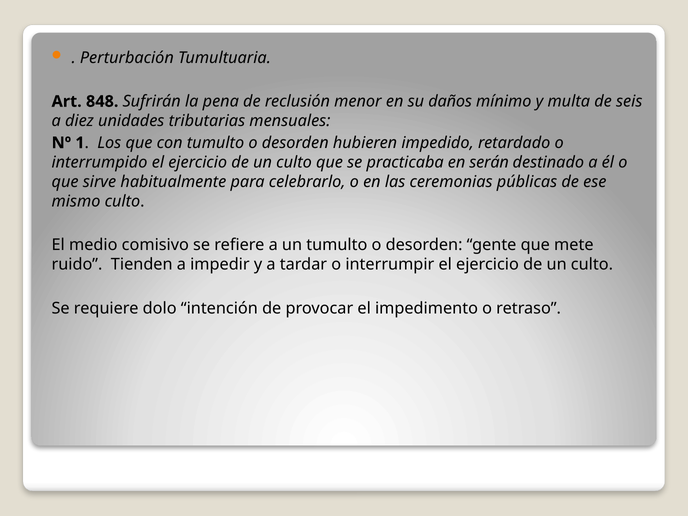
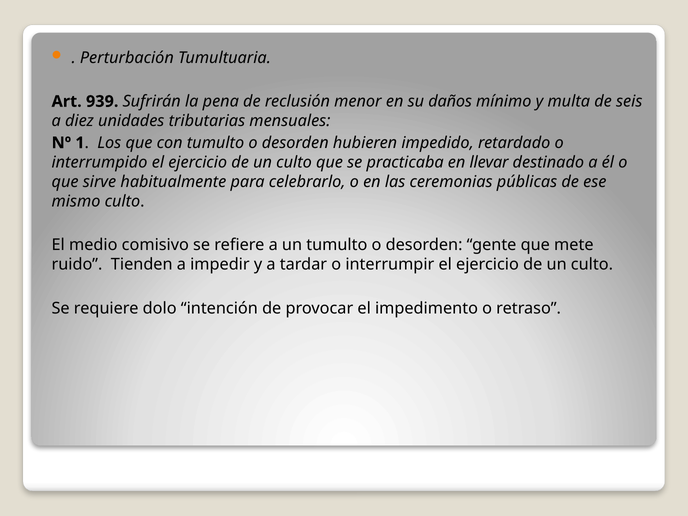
848: 848 -> 939
serán: serán -> llevar
